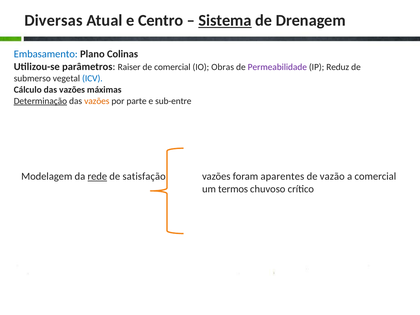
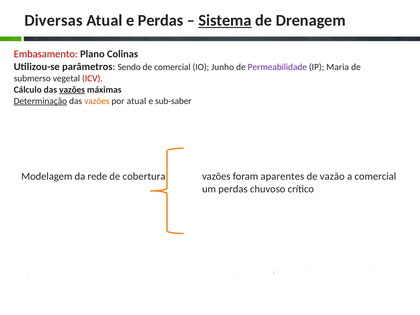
e Centro: Centro -> Perdas
Embasamento colour: blue -> red
Raiser: Raiser -> Sendo
Obras: Obras -> Junho
Reduz: Reduz -> Maria
ICV colour: blue -> red
vazões at (72, 90) underline: none -> present
por parte: parte -> atual
sub-entre: sub-entre -> sub-saber
rede underline: present -> none
satisfação: satisfação -> cobertura
um termos: termos -> perdas
